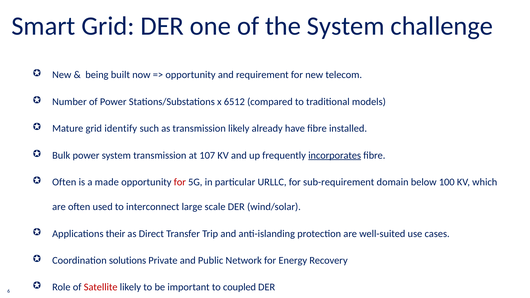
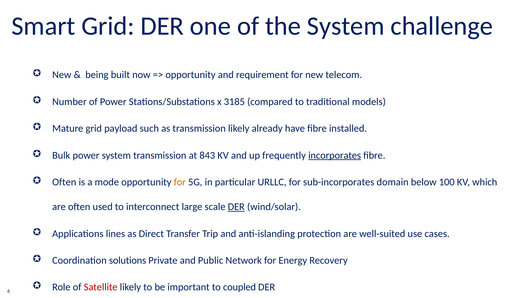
6512: 6512 -> 3185
identify: identify -> payload
107: 107 -> 843
made: made -> mode
for at (180, 182) colour: red -> orange
sub-requirement: sub-requirement -> sub-incorporates
DER at (236, 207) underline: none -> present
their: their -> lines
